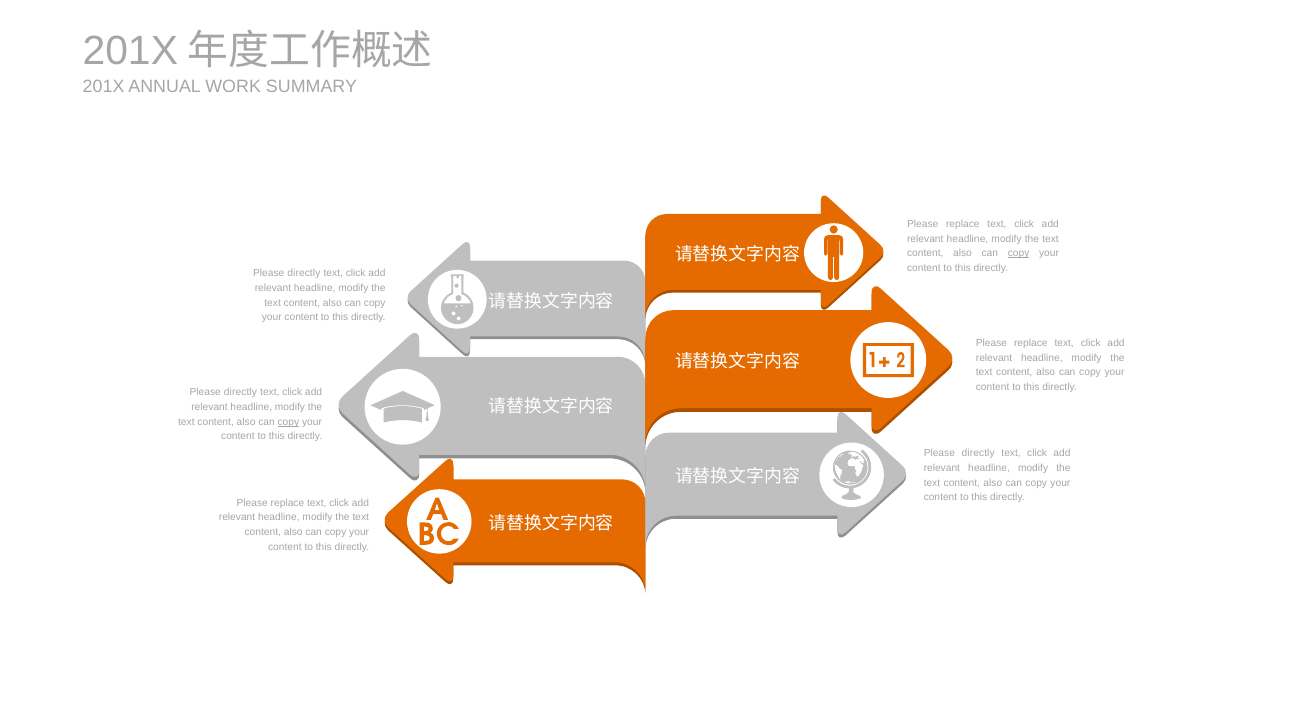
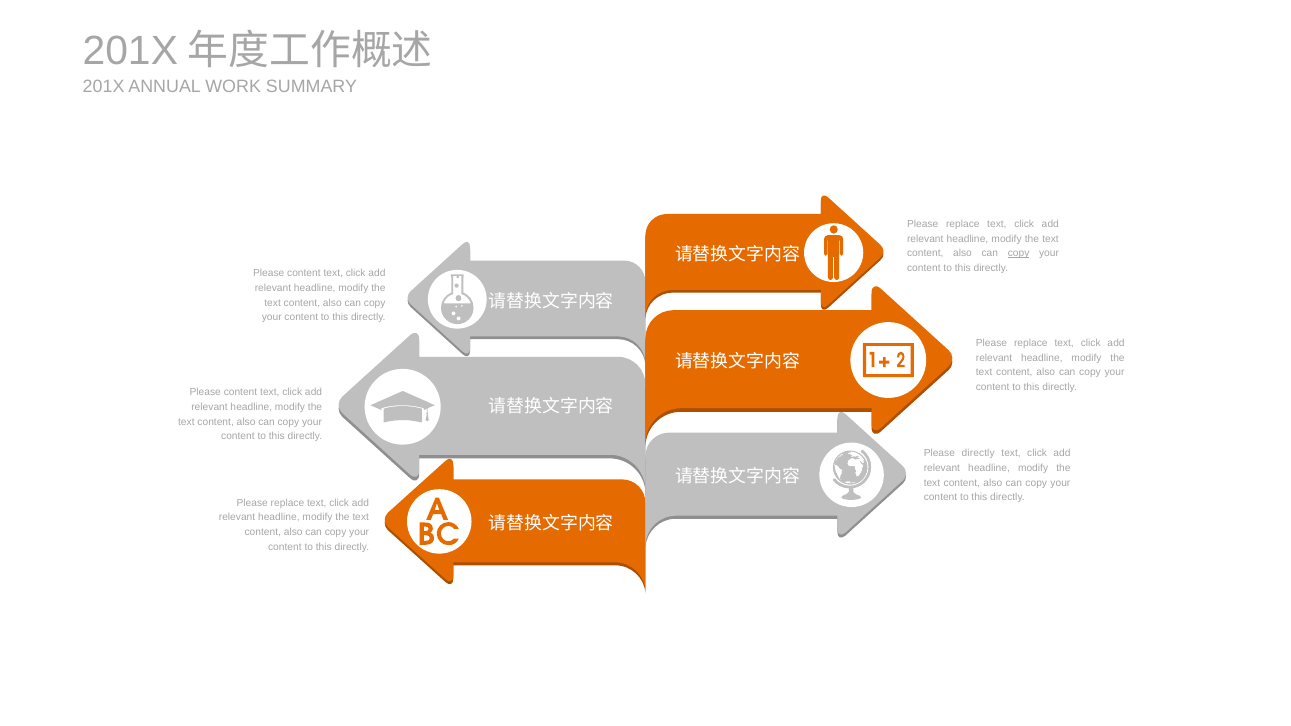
directly at (304, 274): directly -> content
directly at (240, 393): directly -> content
copy at (288, 422) underline: present -> none
